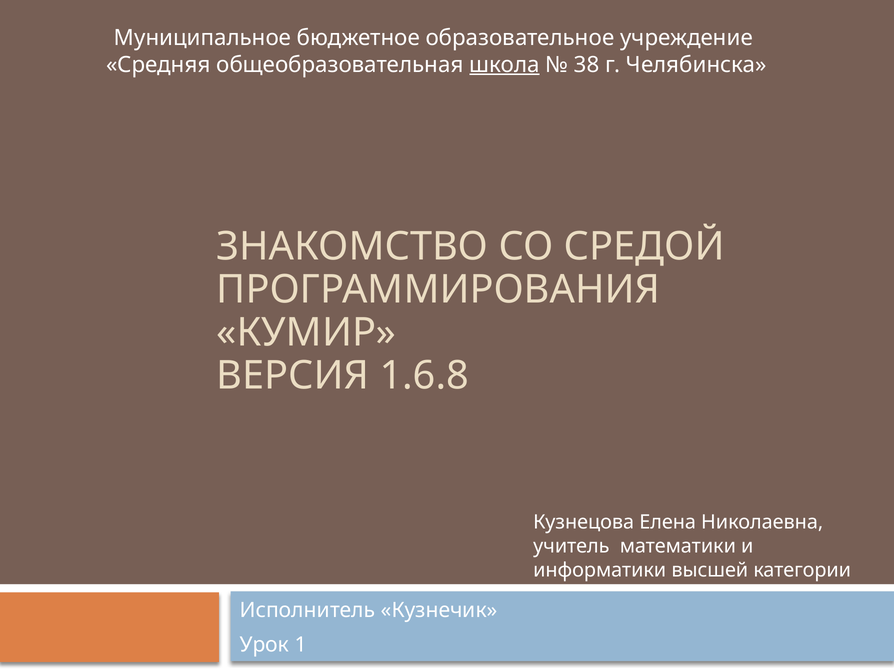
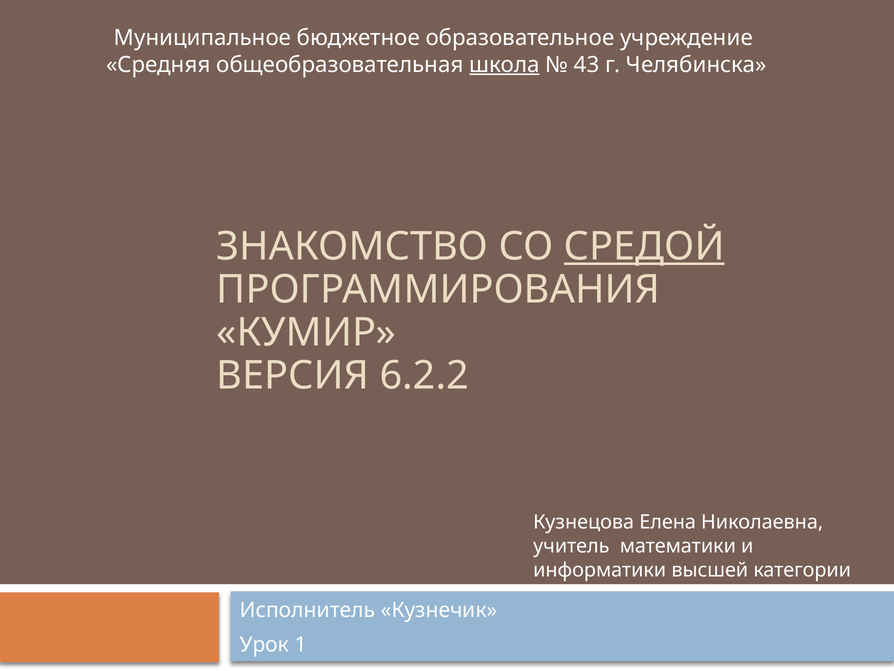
38: 38 -> 43
СРЕДОЙ underline: none -> present
1.6.8: 1.6.8 -> 6.2.2
